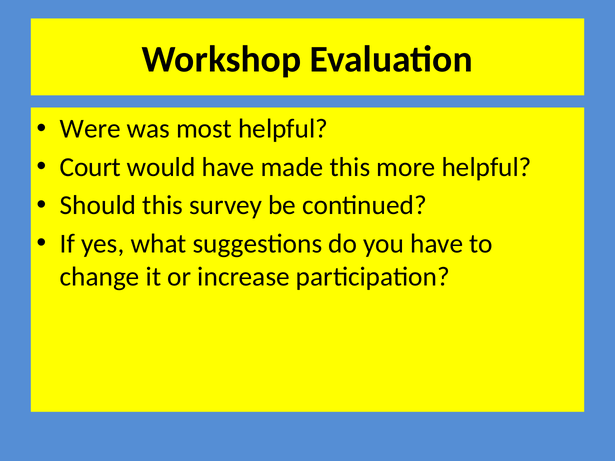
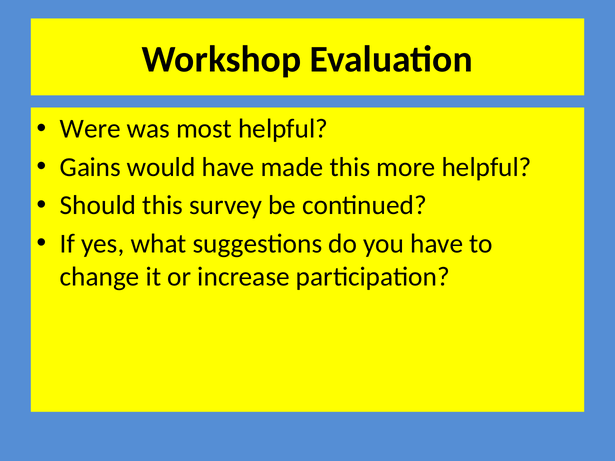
Court: Court -> Gains
